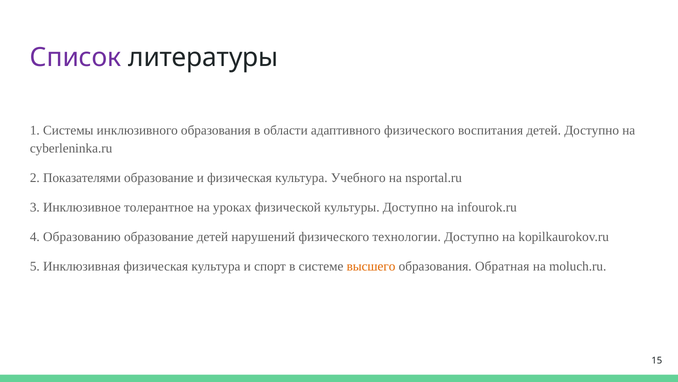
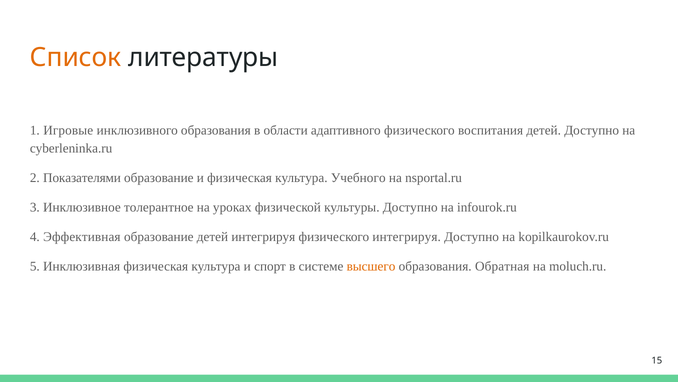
Список colour: purple -> orange
Системы: Системы -> Игровые
Образованию: Образованию -> Эффективная
детей нарушений: нарушений -> интегрируя
физического технологии: технологии -> интегрируя
